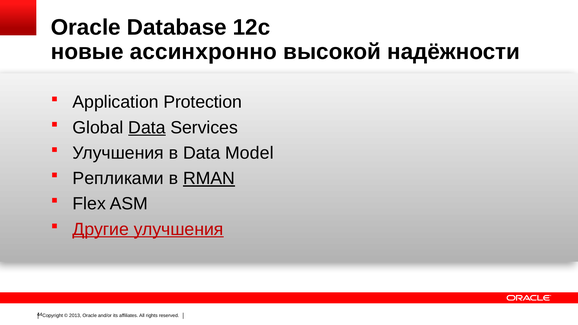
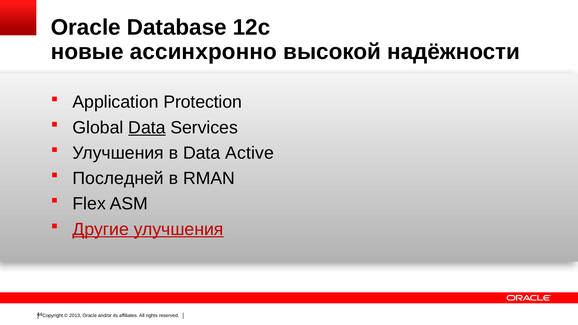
Model: Model -> Active
Репликами: Репликами -> Последней
RMAN underline: present -> none
